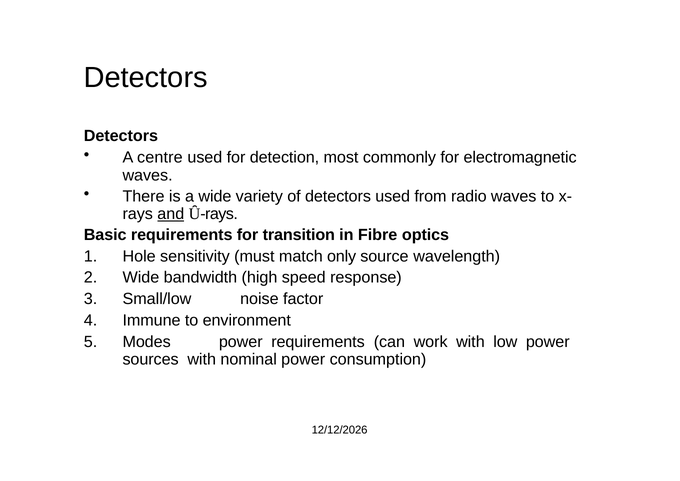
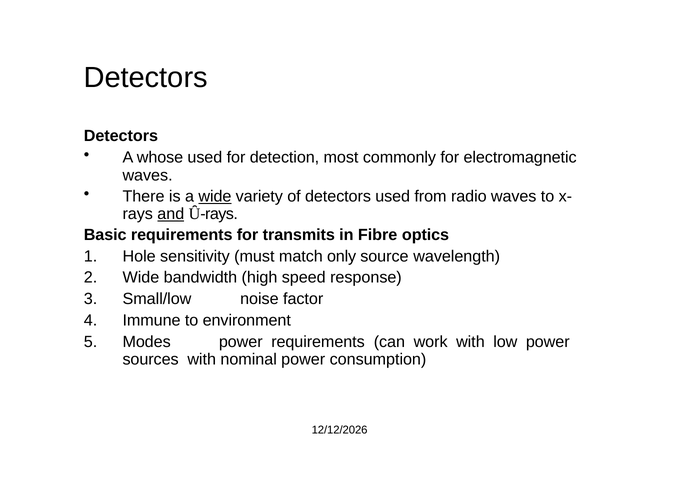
centre: centre -> whose
wide at (215, 196) underline: none -> present
transition: transition -> transmits
